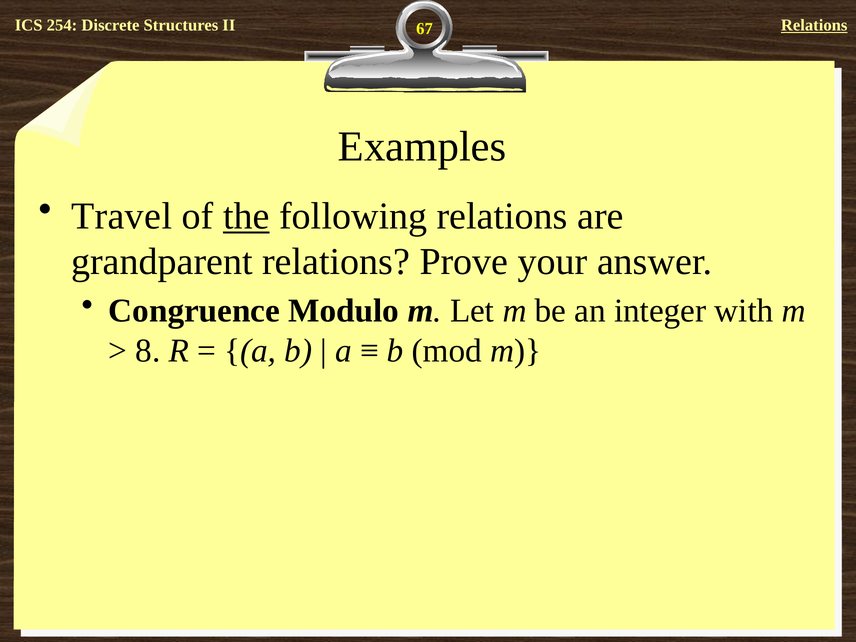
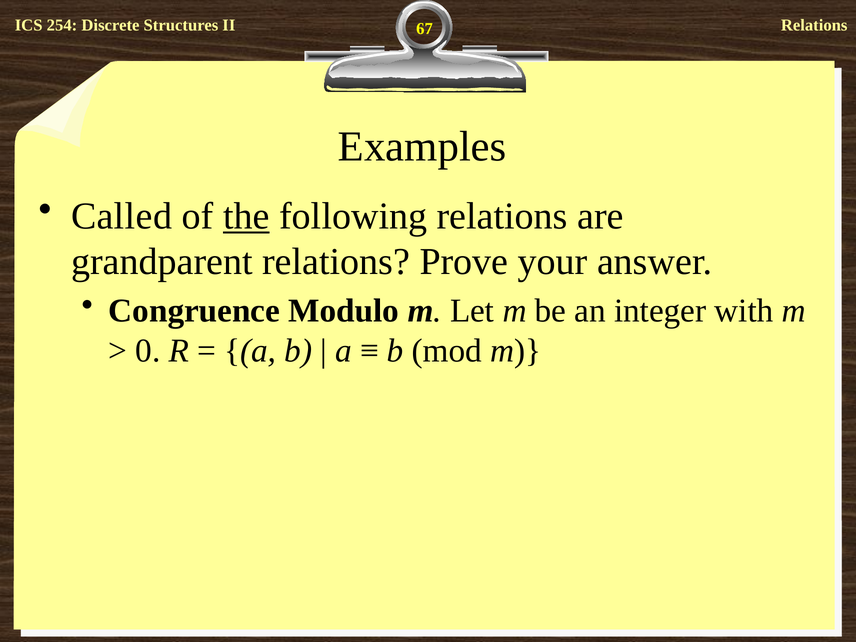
Relations at (814, 25) underline: present -> none
Travel: Travel -> Called
8: 8 -> 0
